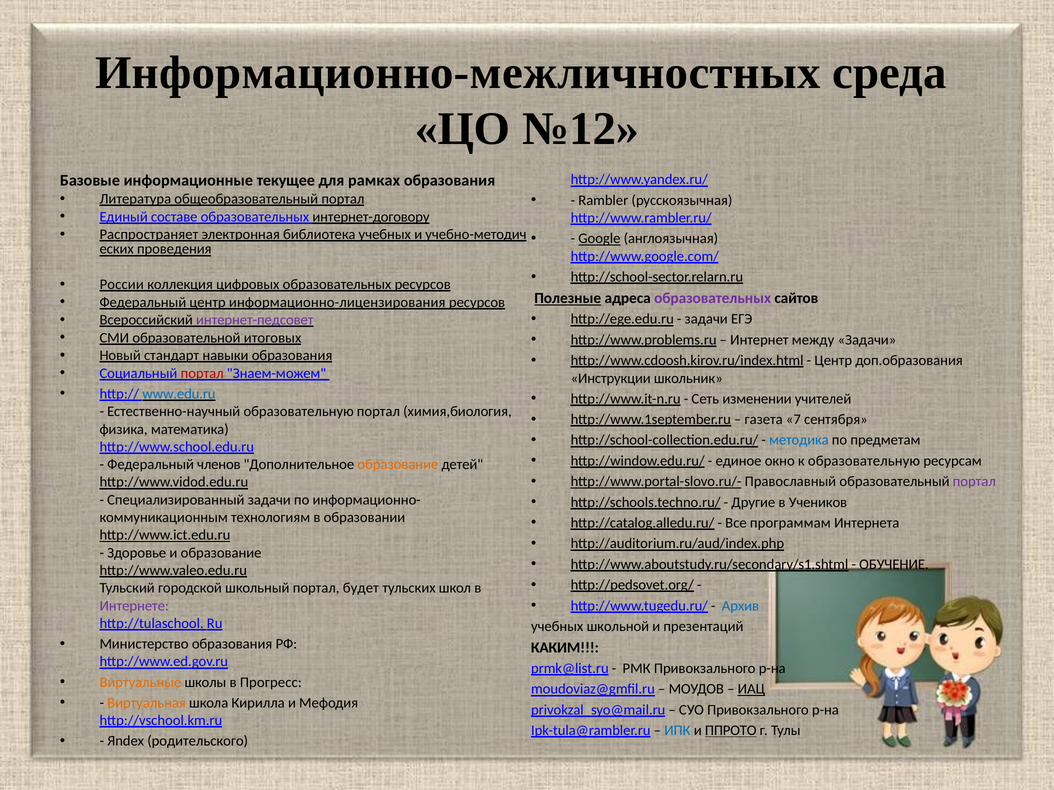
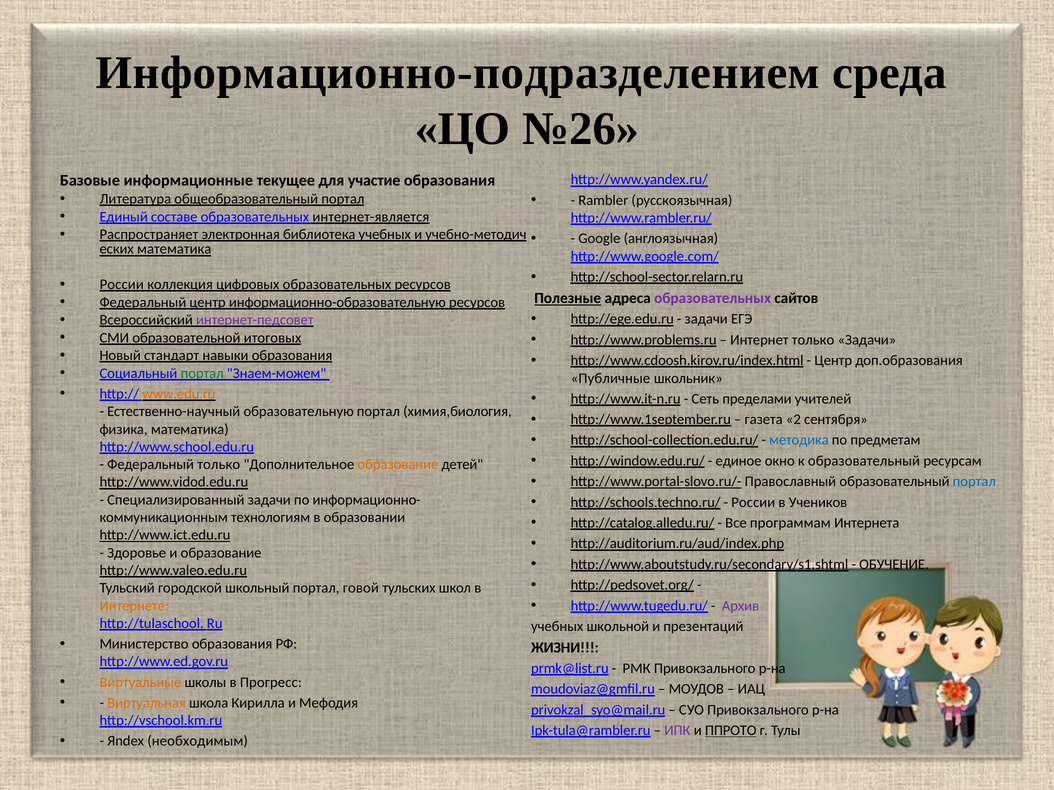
Информационно-межличностных: Информационно-межличностных -> Информационно-подразделением
№12: №12 -> №26
рамках: рамках -> участие
интернет-договору: интернет-договору -> интернет-является
Google underline: present -> none
проведения at (174, 249): проведения -> математика
информационно-лицензирования: информационно-лицензирования -> информационно-образовательную
Интернет между: между -> только
портал at (202, 373) colour: red -> green
Инструкции: Инструкции -> Публичные
www.edu.ru colour: blue -> orange
изменении: изменении -> пределами
7: 7 -> 2
к образовательную: образовательную -> образовательный
Федеральный членов: членов -> только
портал at (974, 482) colour: purple -> blue
Другие at (753, 503): Другие -> России
будет: будет -> говой
Архив colour: blue -> purple
Интернете colour: purple -> orange
КАКИМ: КАКИМ -> ЖИЗНИ
ИАЦ underline: present -> none
ИПК colour: blue -> purple
родительского: родительского -> необходимым
